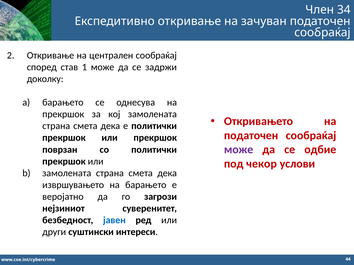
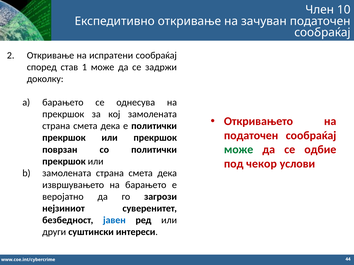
34: 34 -> 10
централен: централен -> испратени
може at (239, 150) colour: purple -> green
